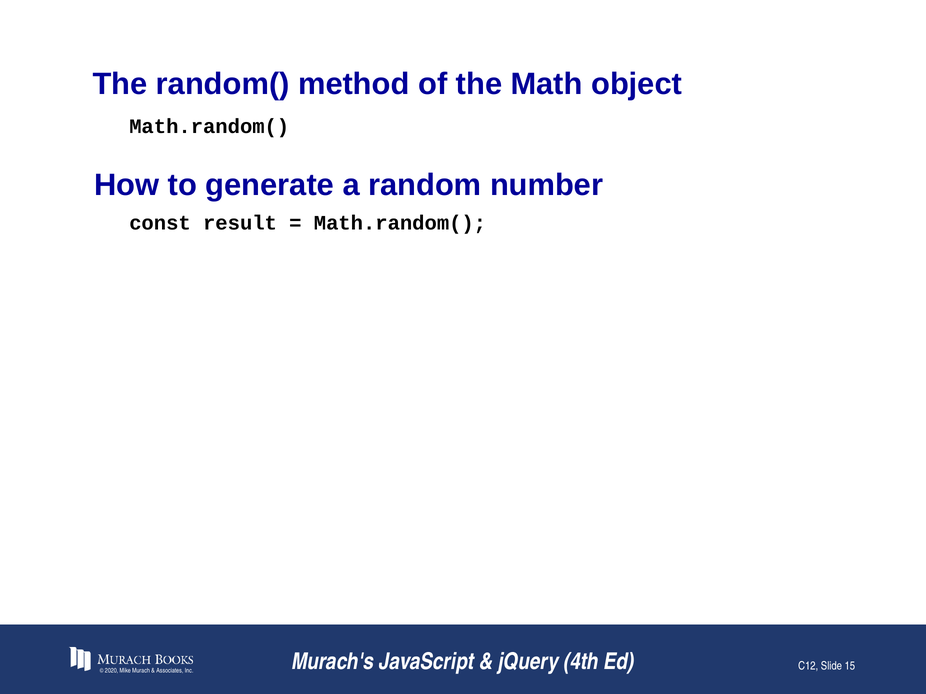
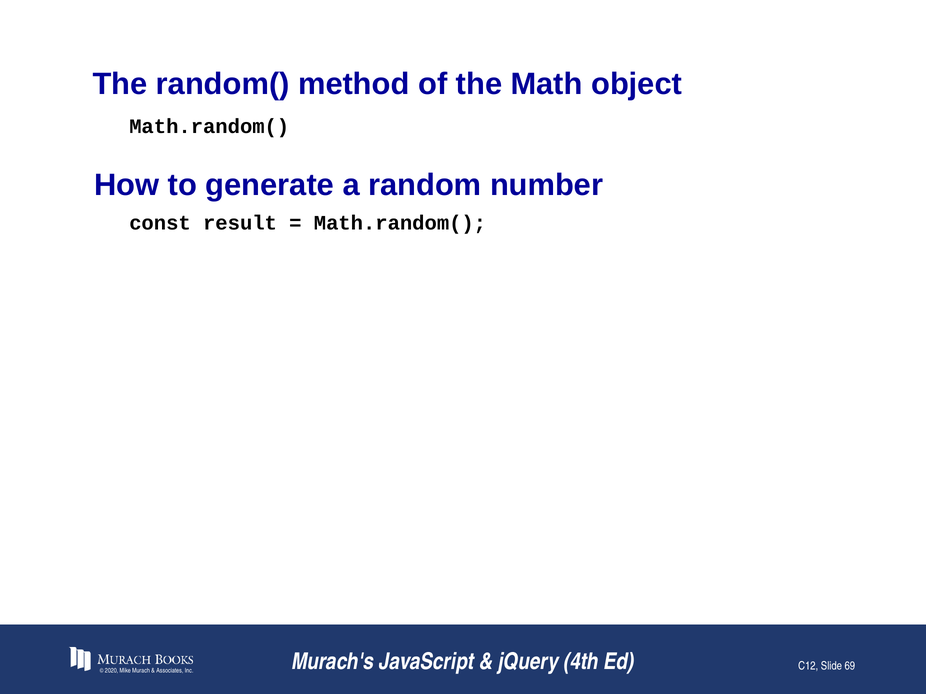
15: 15 -> 69
